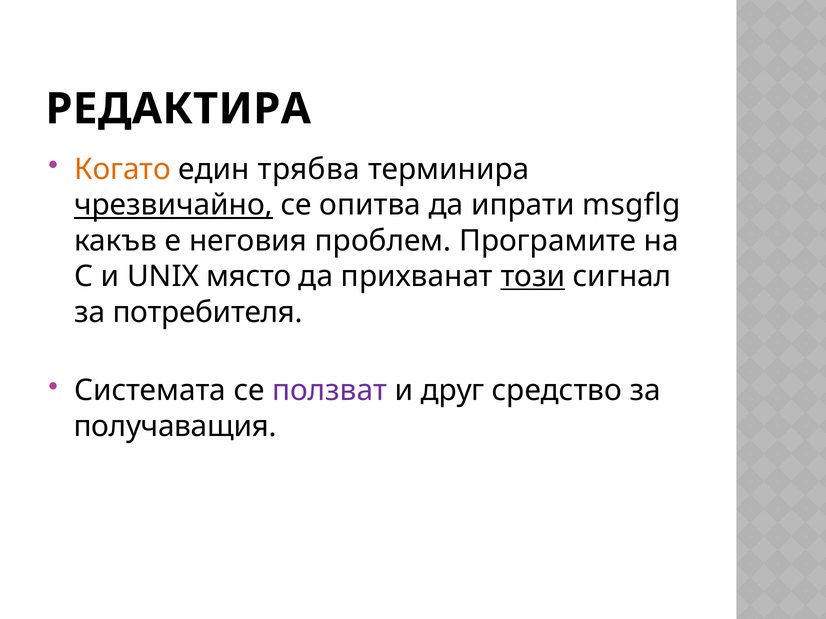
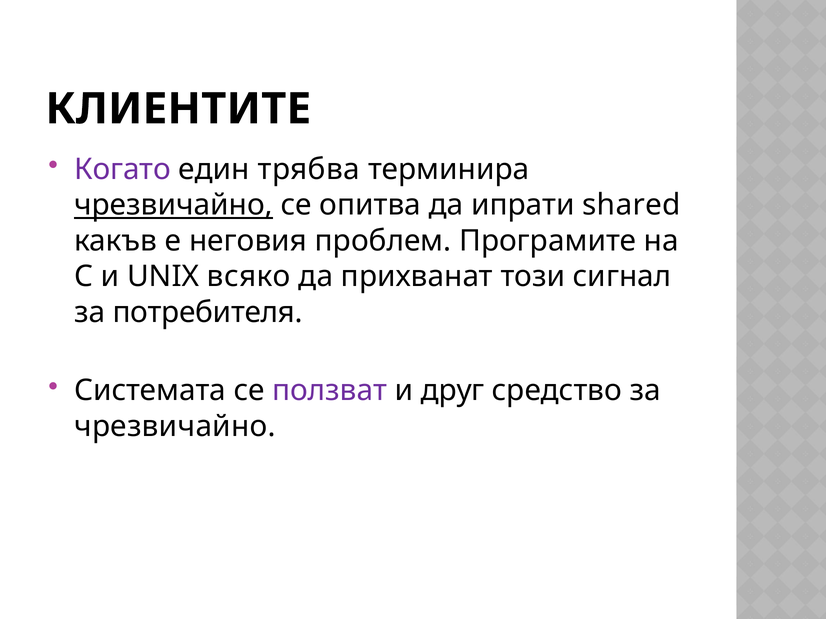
РЕДАКТИРА: РЕДАКТИРА -> КЛИЕНТИТЕ
Когато colour: orange -> purple
msgflg: msgflg -> shared
място: място -> всяко
този underline: present -> none
получаващия at (175, 427): получаващия -> чрезвичайно
